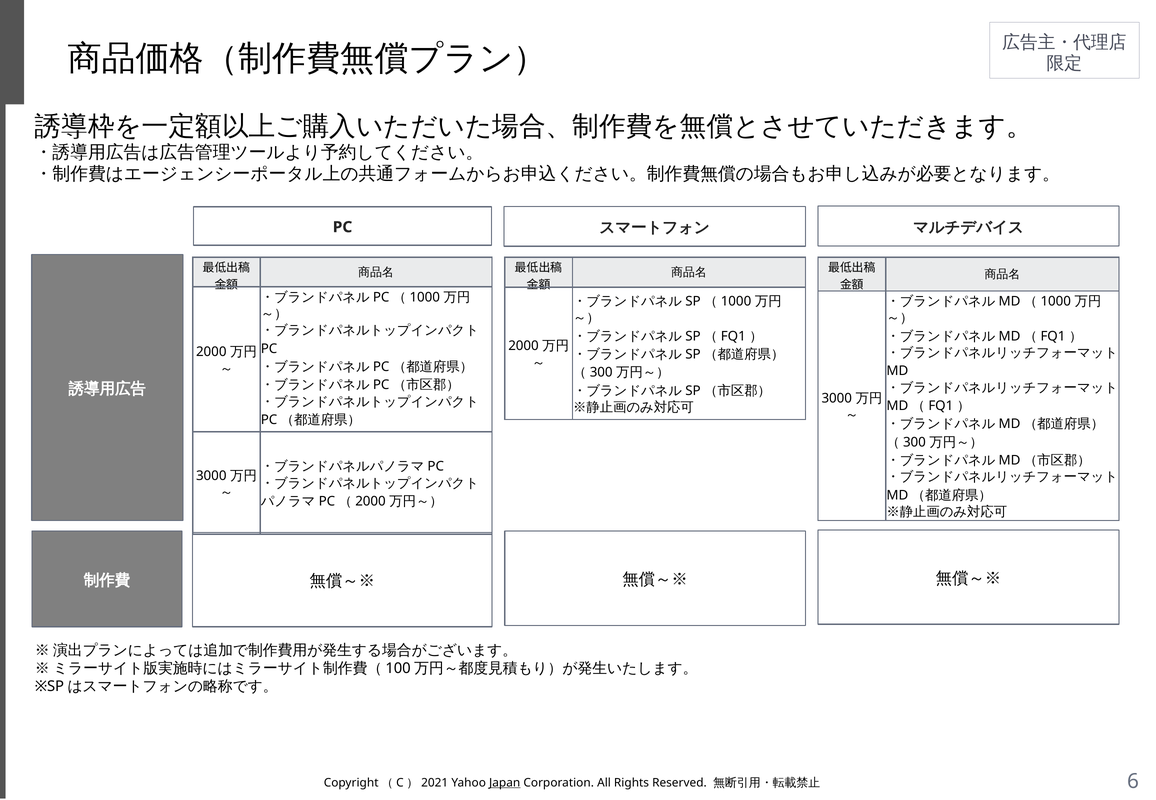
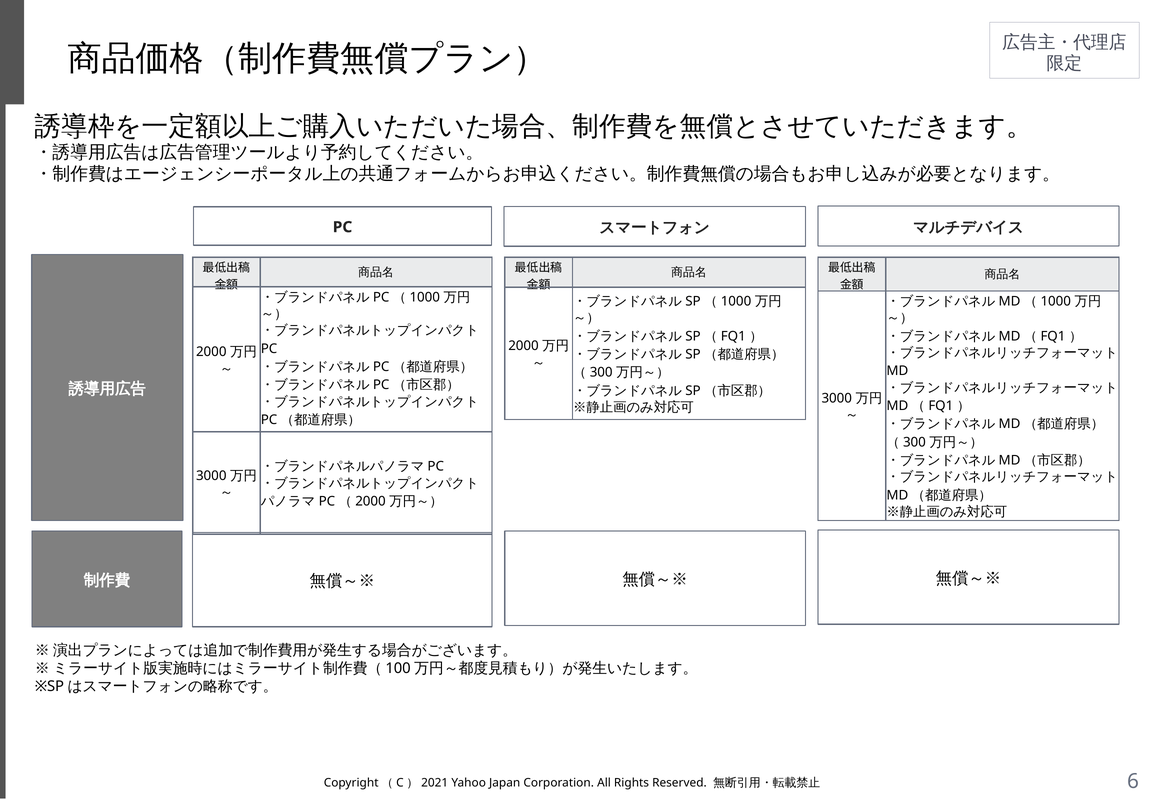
Japan underline: present -> none
